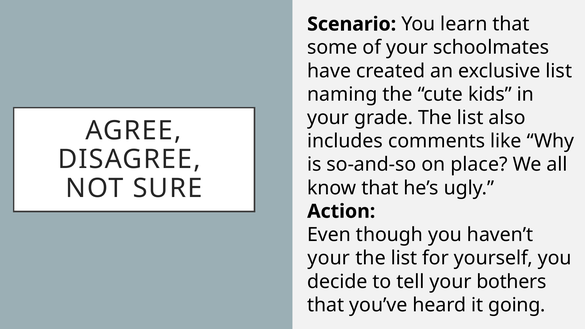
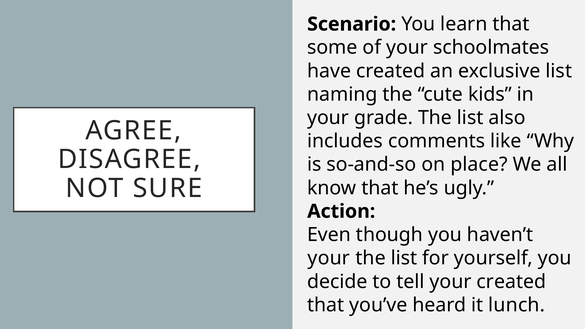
your bothers: bothers -> created
going: going -> lunch
